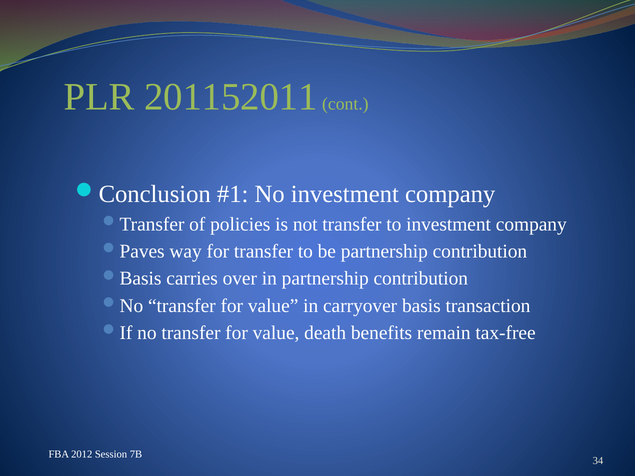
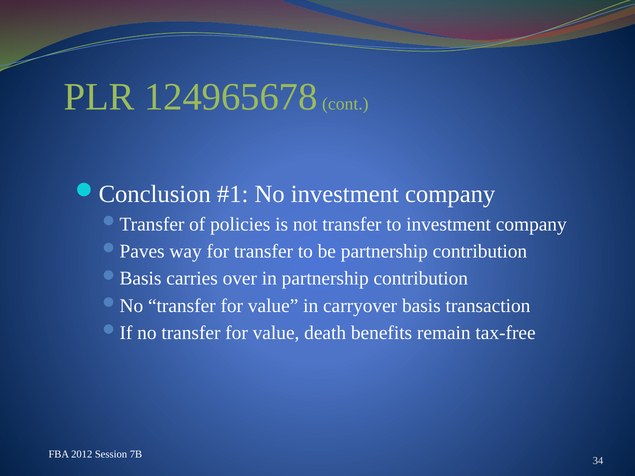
201152011: 201152011 -> 124965678
